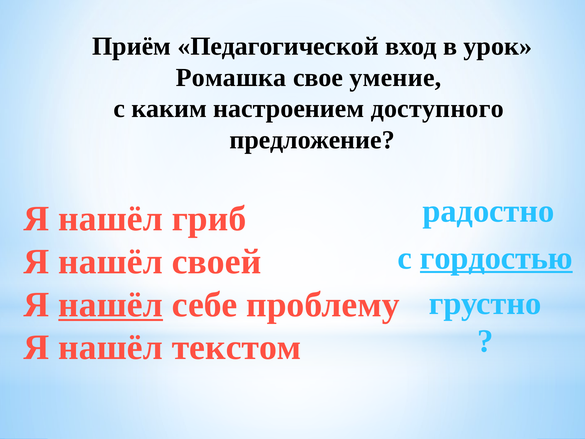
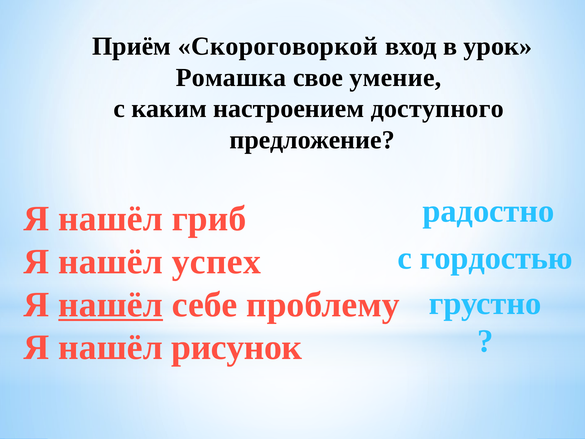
Педагогической: Педагогической -> Скороговоркой
гордостью underline: present -> none
своей: своей -> успех
текстом: текстом -> рисунок
